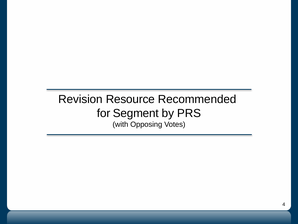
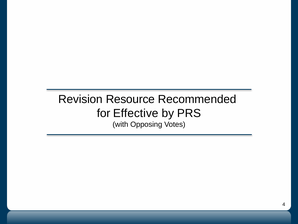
Segment: Segment -> Effective
